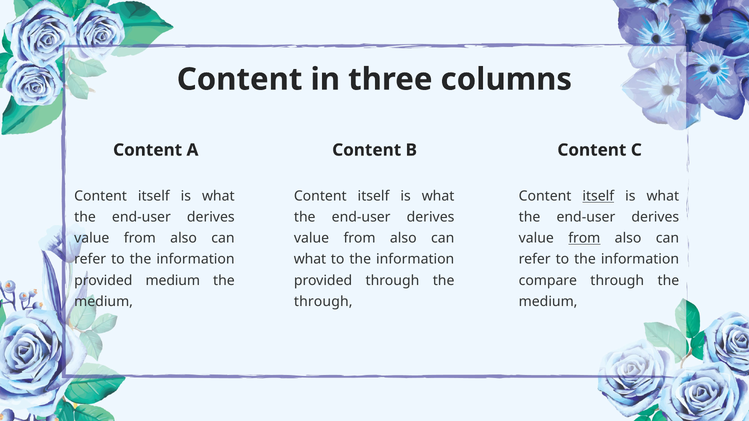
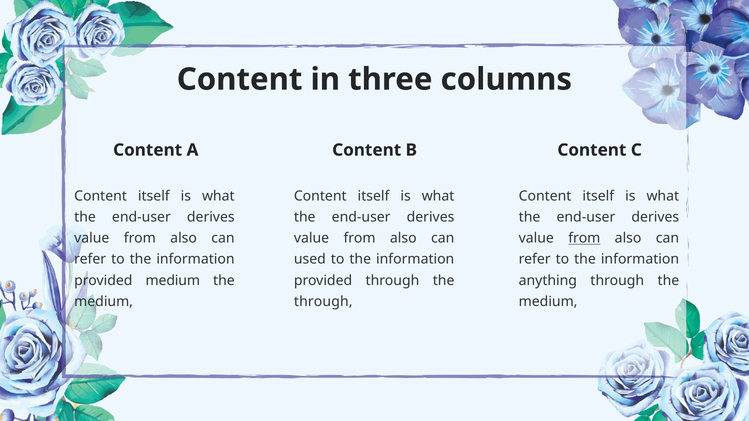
itself at (598, 196) underline: present -> none
what at (310, 260): what -> used
compare: compare -> anything
